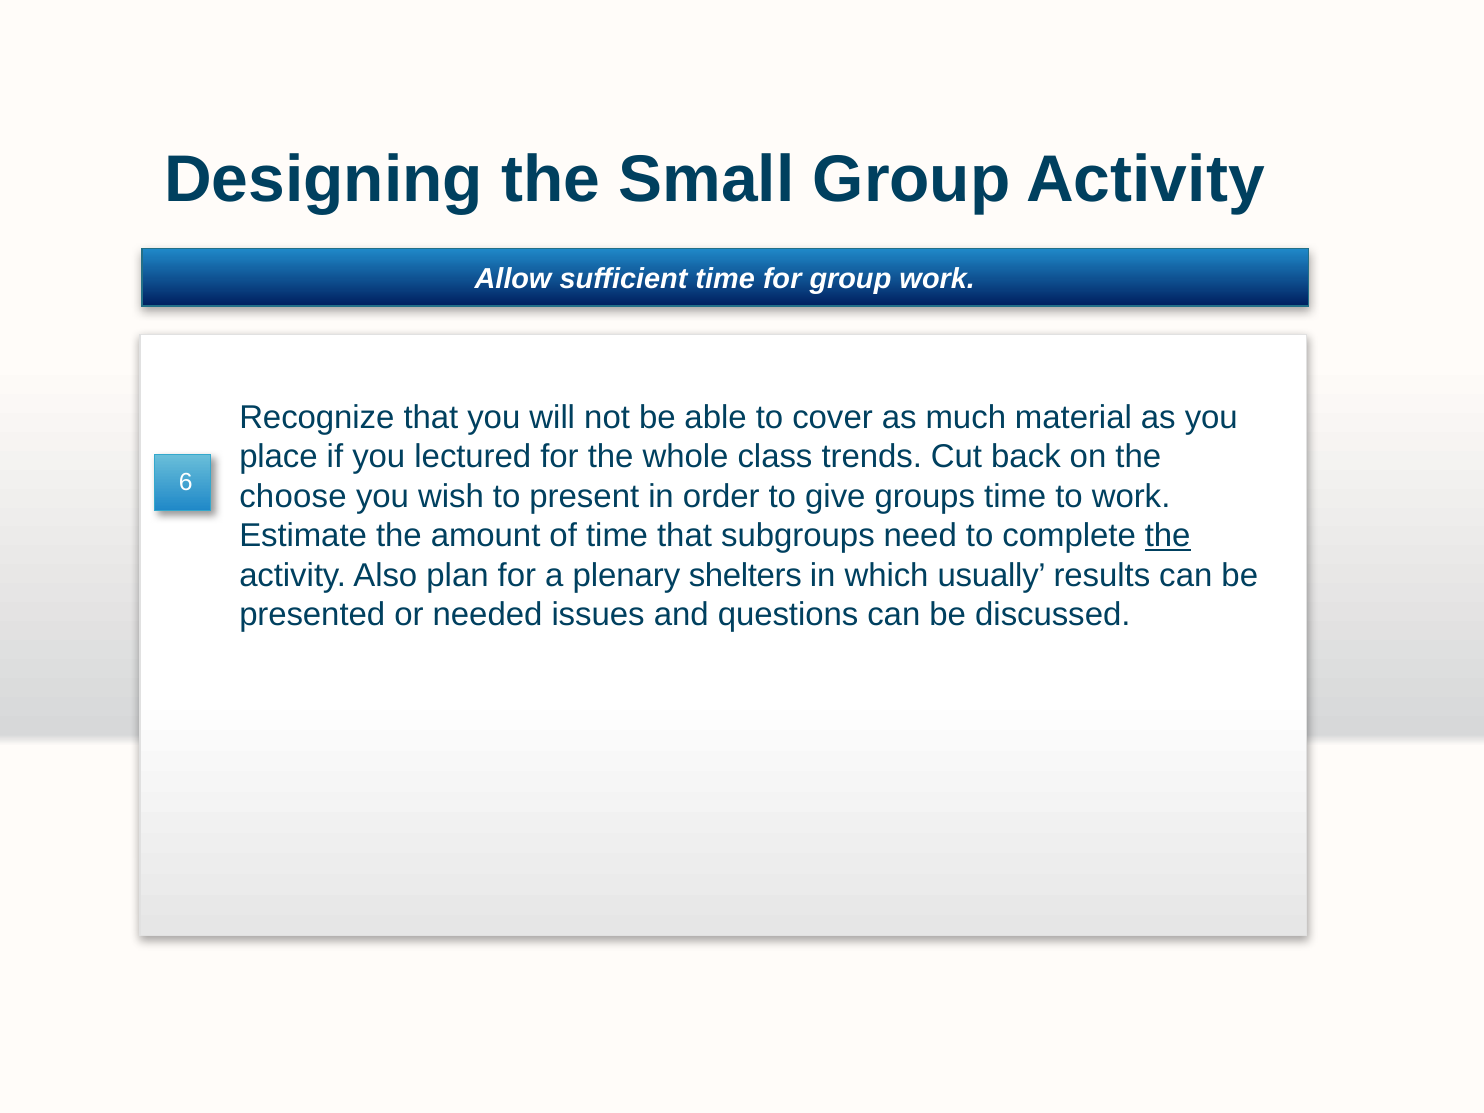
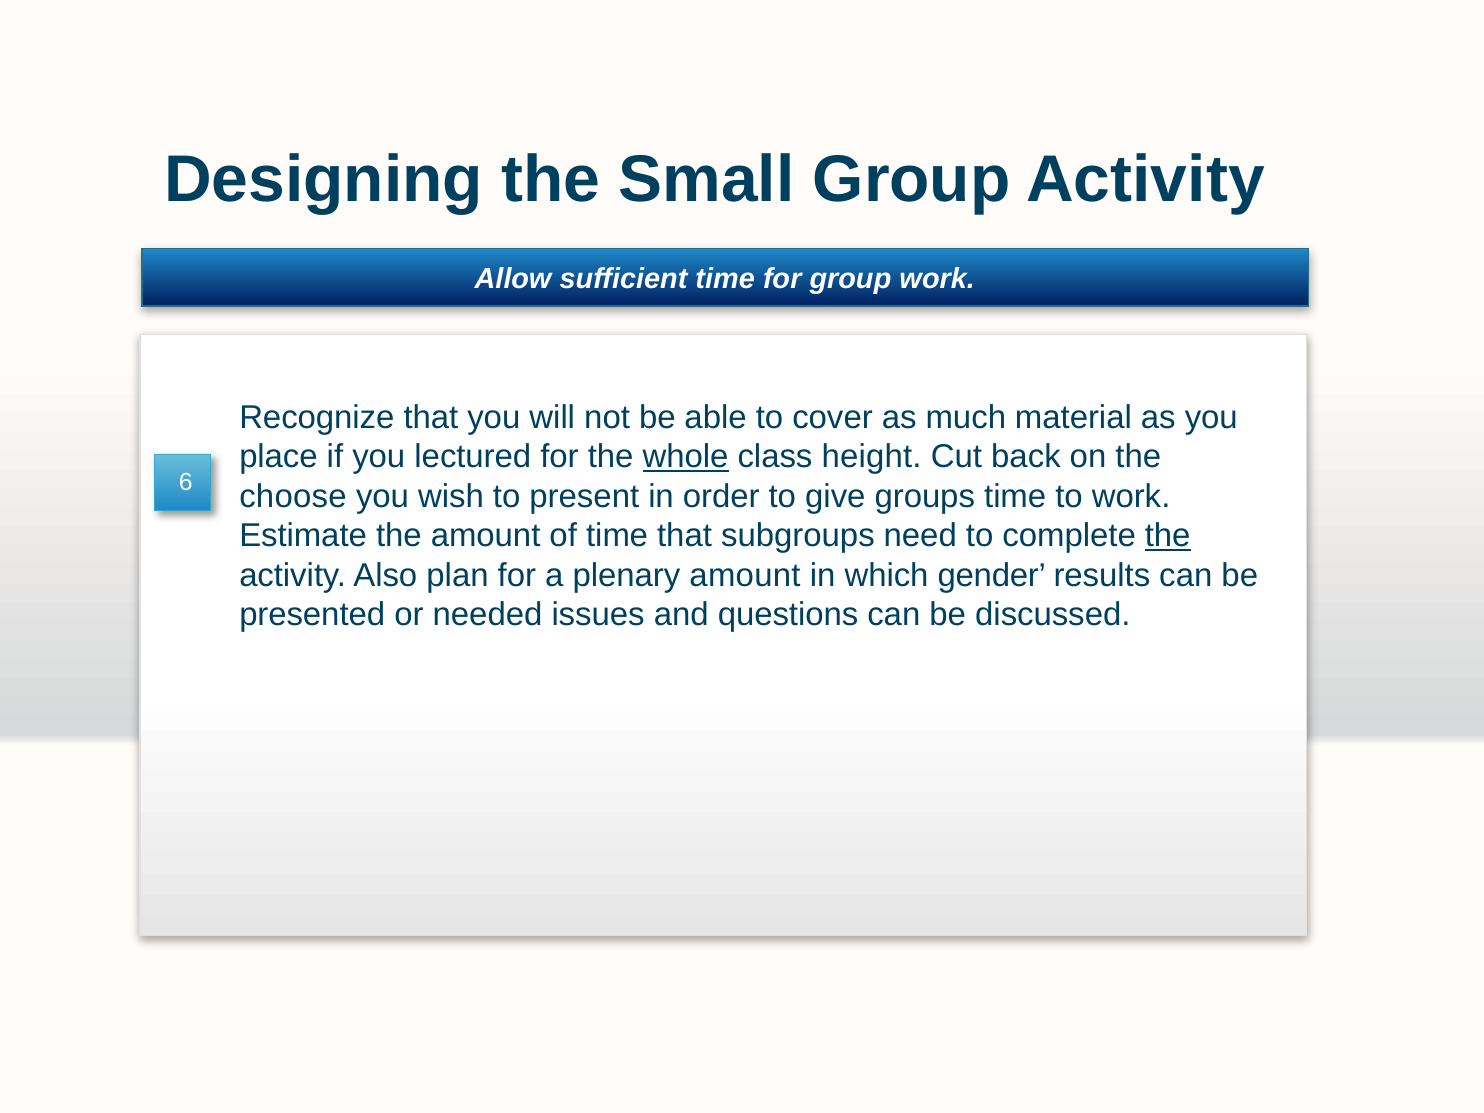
whole underline: none -> present
trends: trends -> height
plenary shelters: shelters -> amount
usually: usually -> gender
